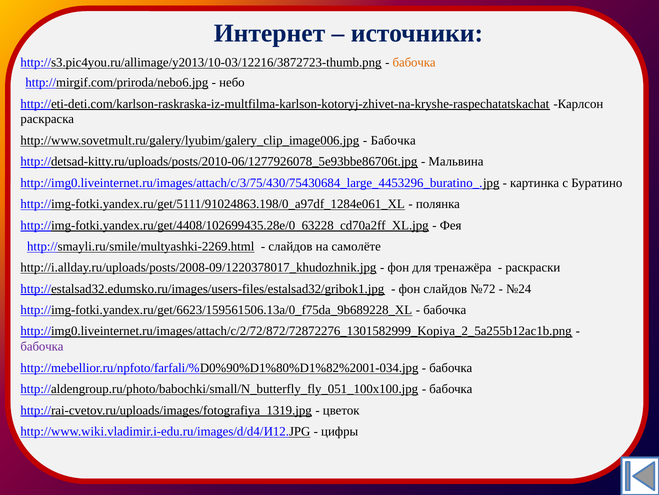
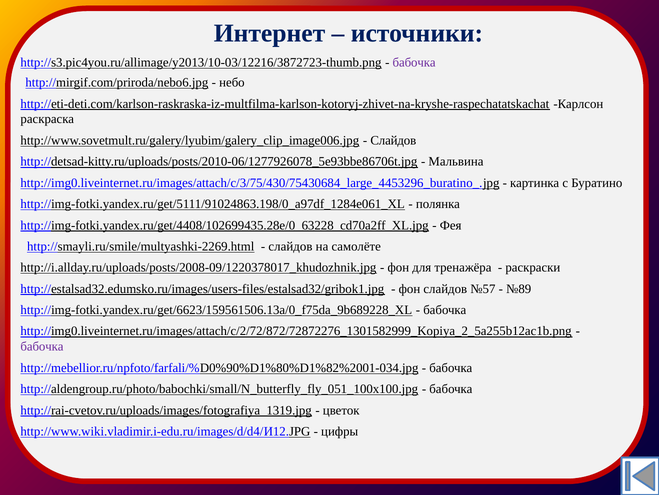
бабочка at (414, 63) colour: orange -> purple
Бабочка at (393, 140): Бабочка -> Слайдов
№72: №72 -> №57
№24: №24 -> №89
